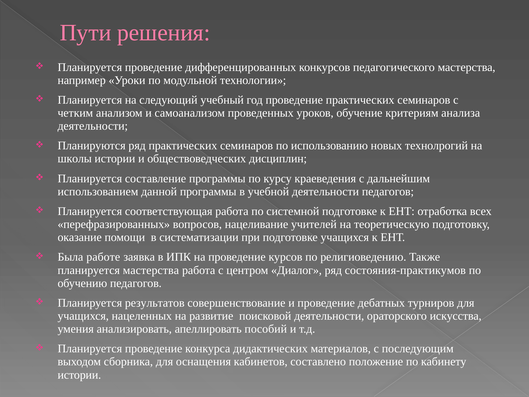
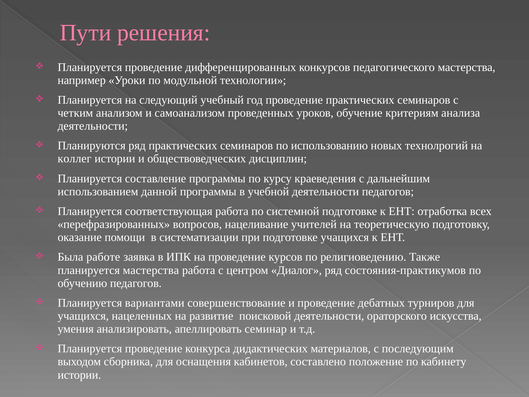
школы: школы -> коллег
результатов: результатов -> вариантами
пособий: пособий -> семинар
